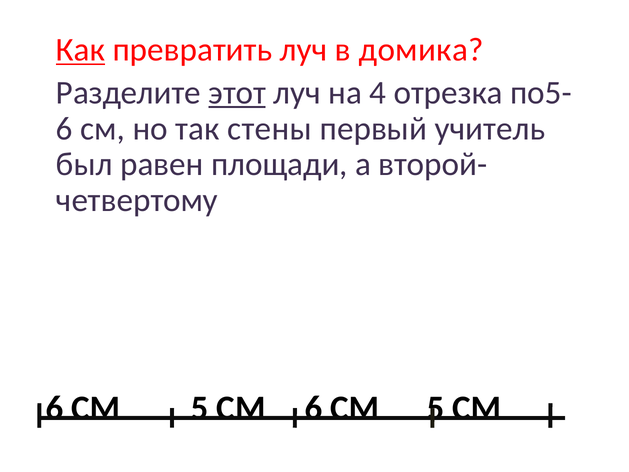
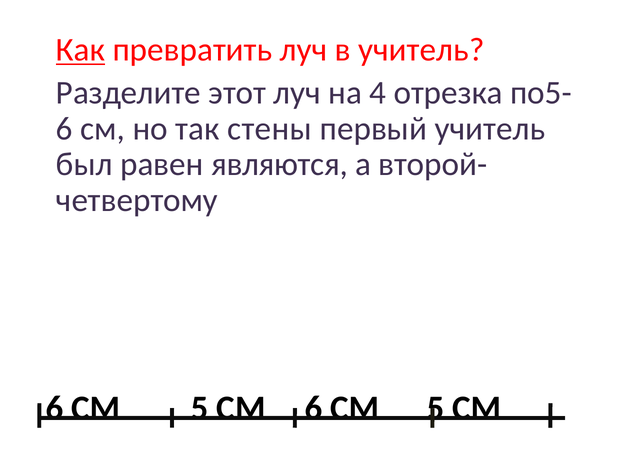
в домика: домика -> учитель
этот underline: present -> none
площади: площади -> являются
